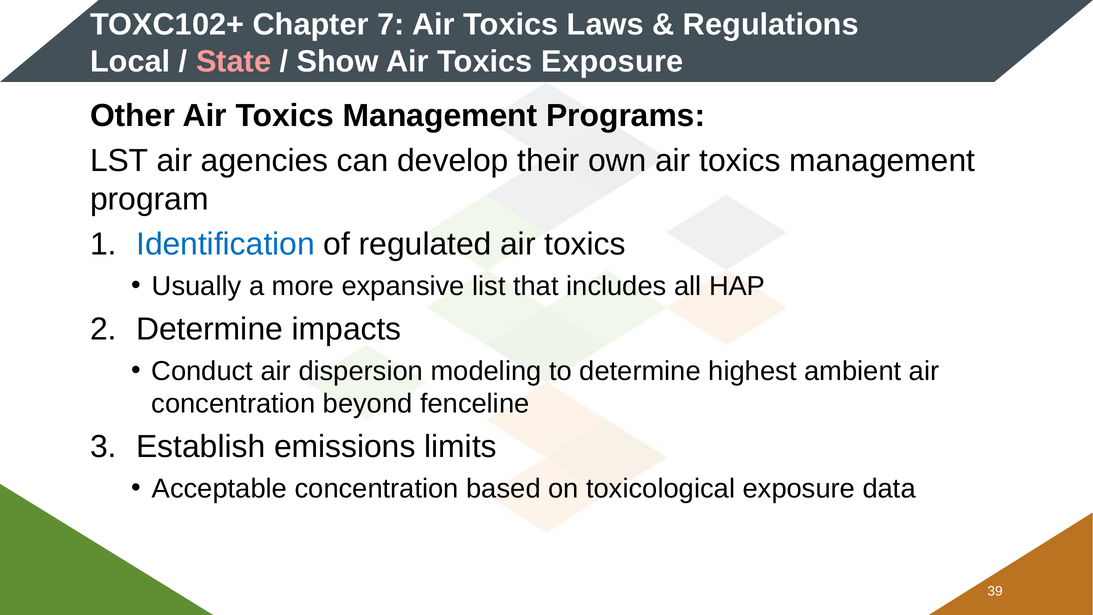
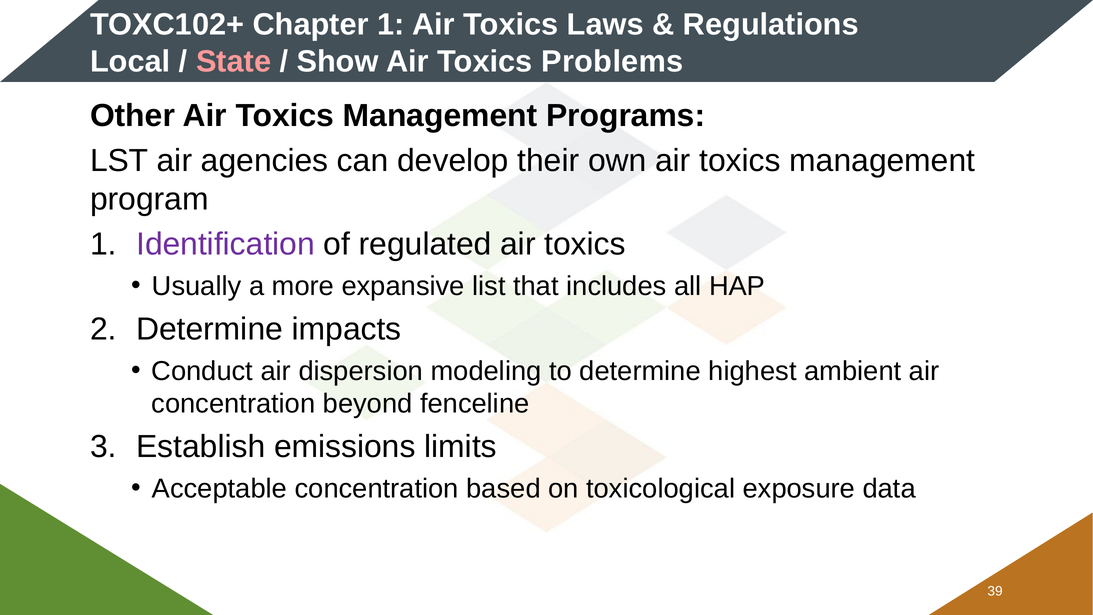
Chapter 7: 7 -> 1
Toxics Exposure: Exposure -> Problems
Identification colour: blue -> purple
